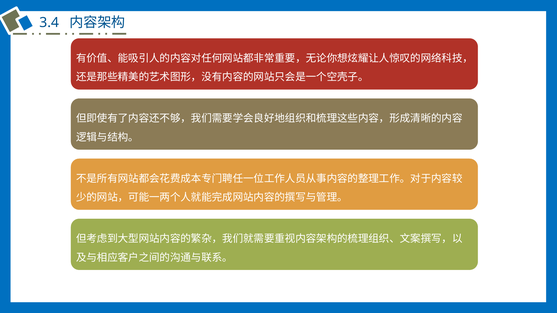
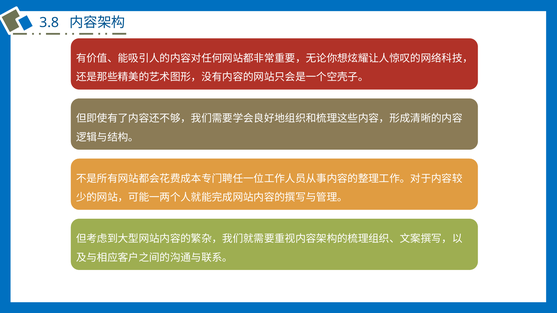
3.4: 3.4 -> 3.8
